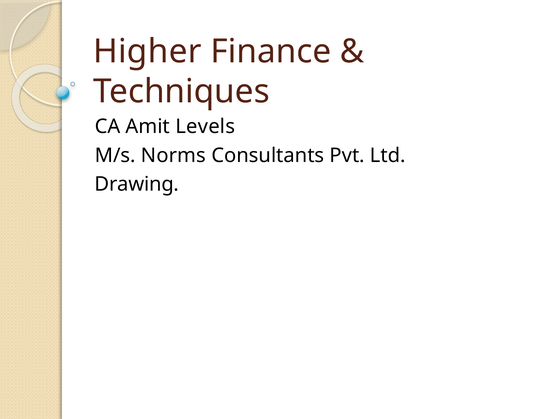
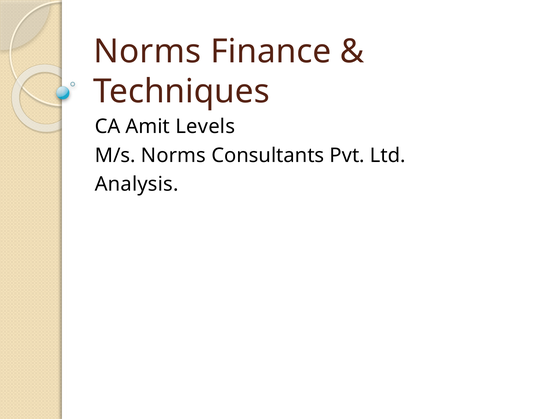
Higher at (147, 51): Higher -> Norms
Drawing: Drawing -> Analysis
